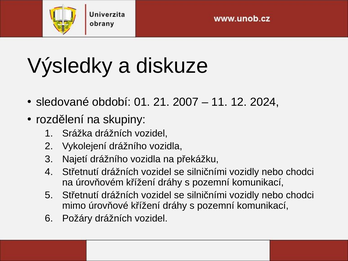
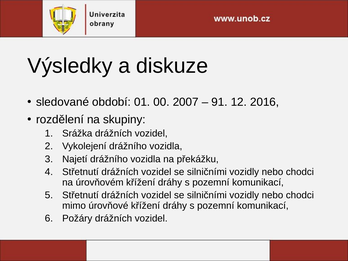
21: 21 -> 00
11: 11 -> 91
2024: 2024 -> 2016
